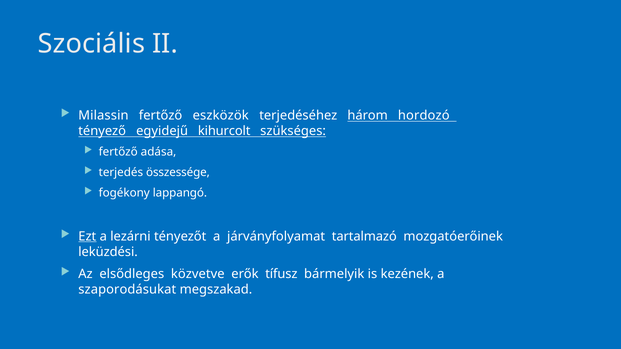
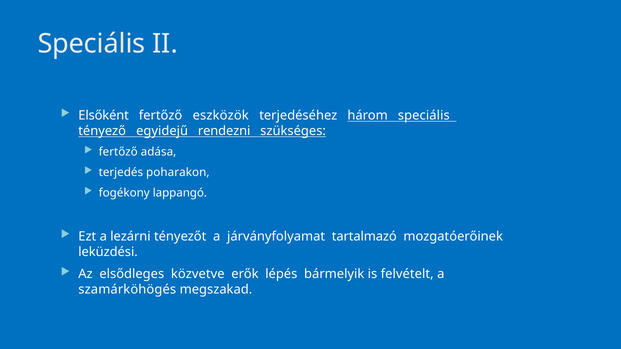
Szociális at (91, 44): Szociális -> Speciális
Milassin: Milassin -> Elsőként
három hordozó: hordozó -> speciális
kihurcolt: kihurcolt -> rendezni
összessége: összessége -> poharakon
Ezt underline: present -> none
tífusz: tífusz -> lépés
kezének: kezének -> felvételt
szaporodásukat: szaporodásukat -> szamárköhögés
